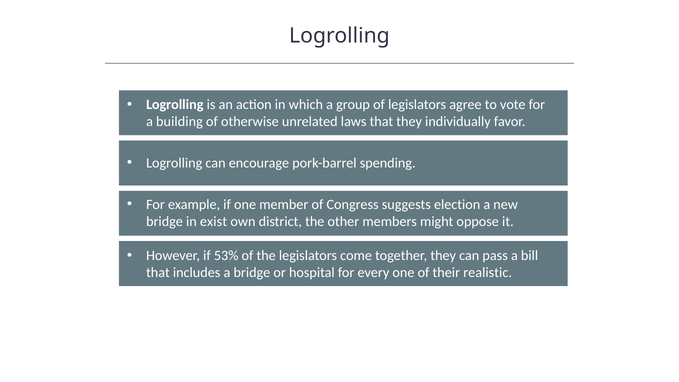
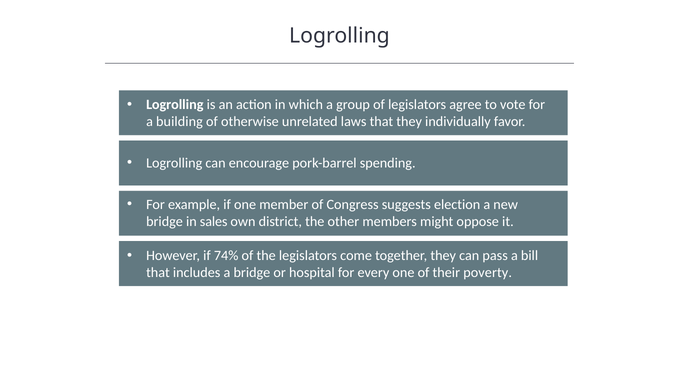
exist: exist -> sales
53%: 53% -> 74%
realistic: realistic -> poverty
